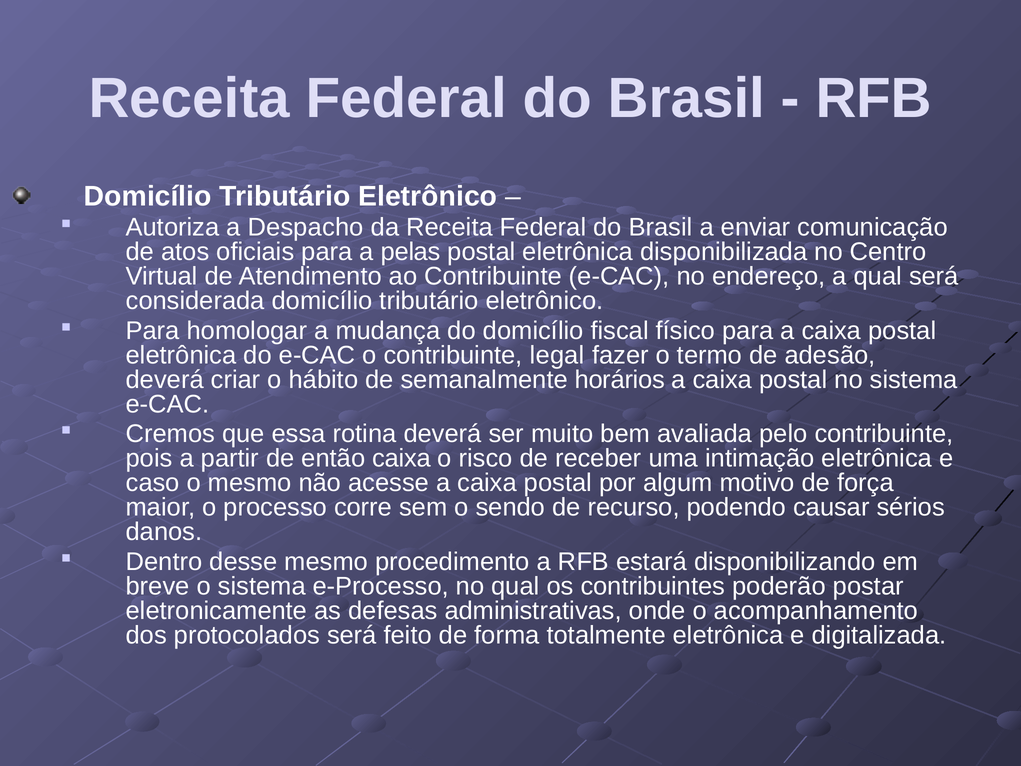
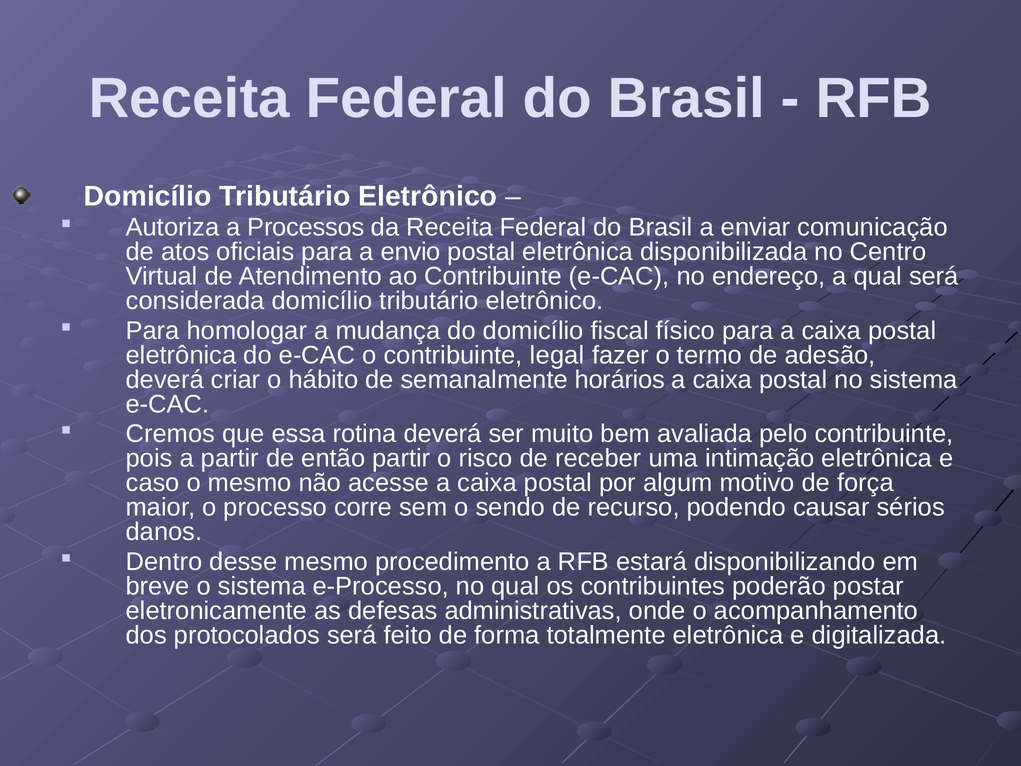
Despacho: Despacho -> Processos
pelas: pelas -> envio
então caixa: caixa -> partir
